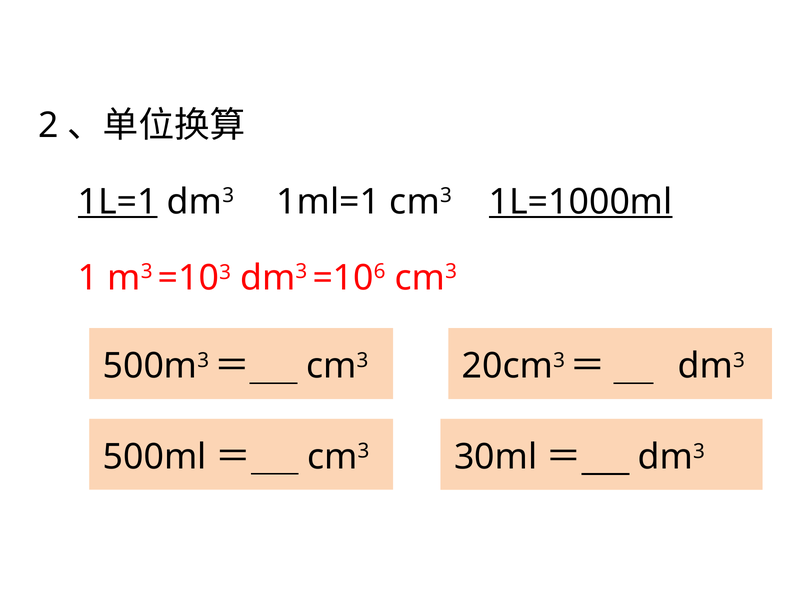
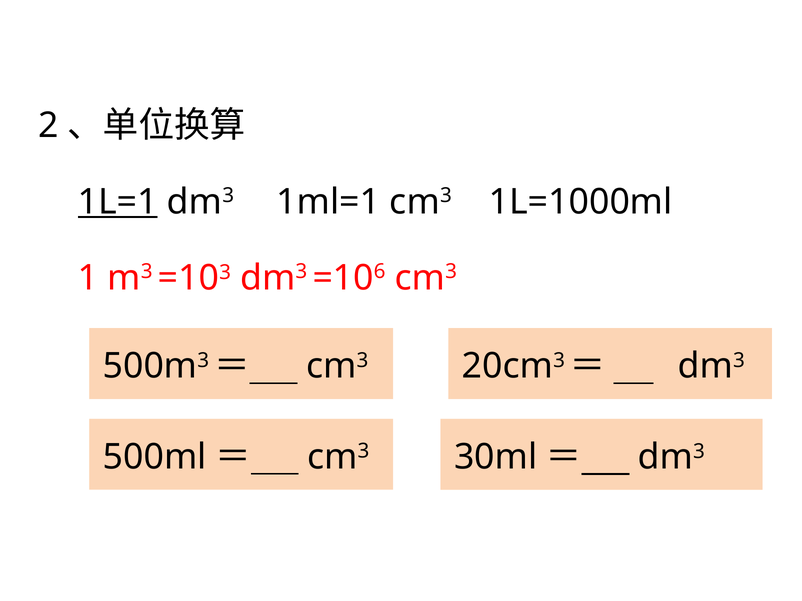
1L=1000ml underline: present -> none
